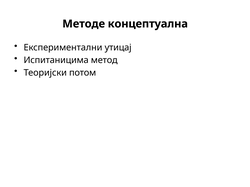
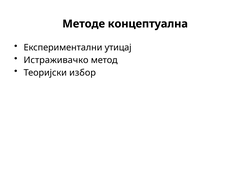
Испитаницима: Испитаницима -> Истраживачко
потом: потом -> избор
